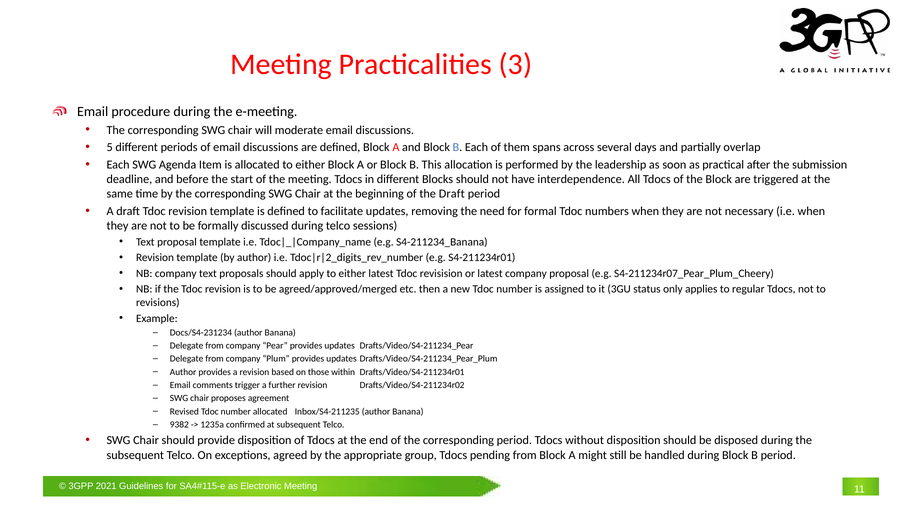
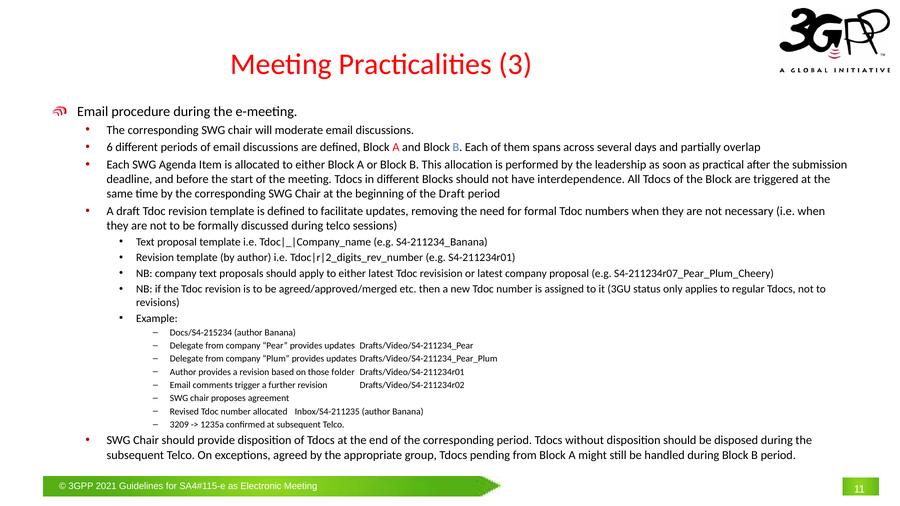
5: 5 -> 6
Docs/S4-231234: Docs/S4-231234 -> Docs/S4-215234
within: within -> folder
9382: 9382 -> 3209
